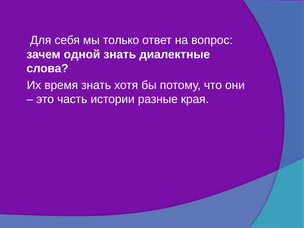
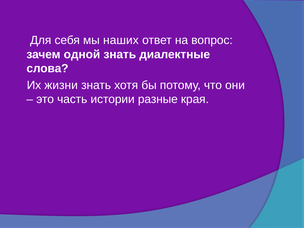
только: только -> наших
время: время -> жизни
